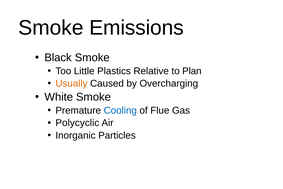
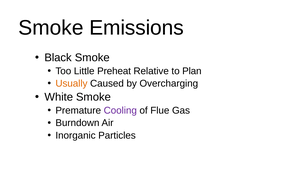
Plastics: Plastics -> Preheat
Cooling colour: blue -> purple
Polycyclic: Polycyclic -> Burndown
